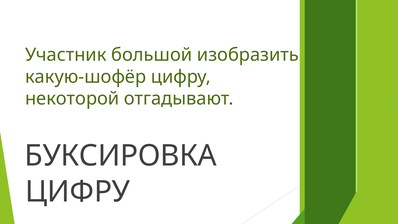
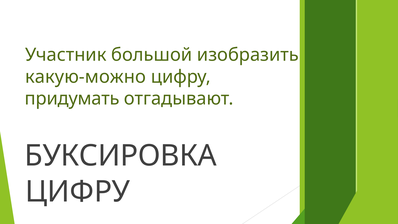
какую-шофёр: какую-шофёр -> какую-можно
некоторой: некоторой -> придумать
